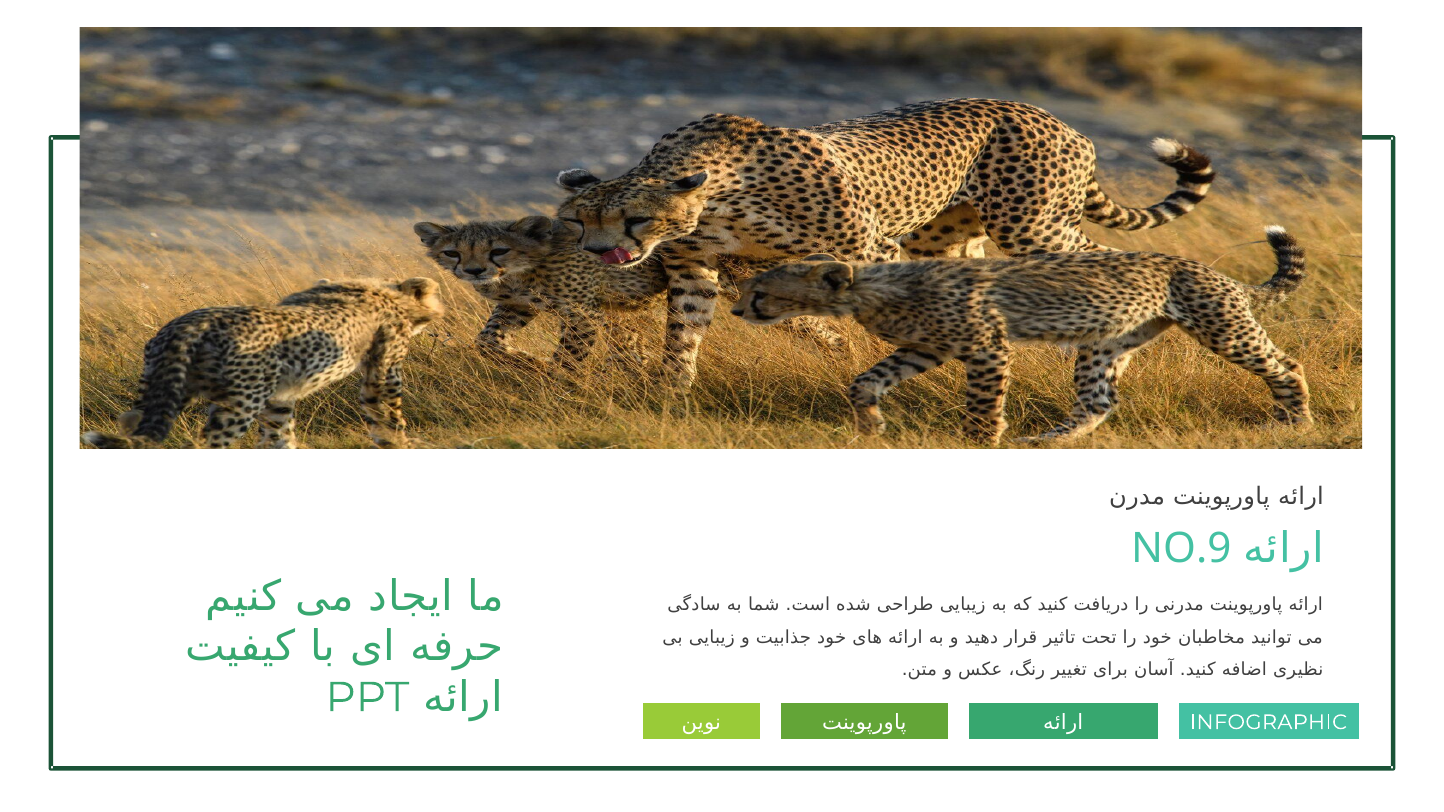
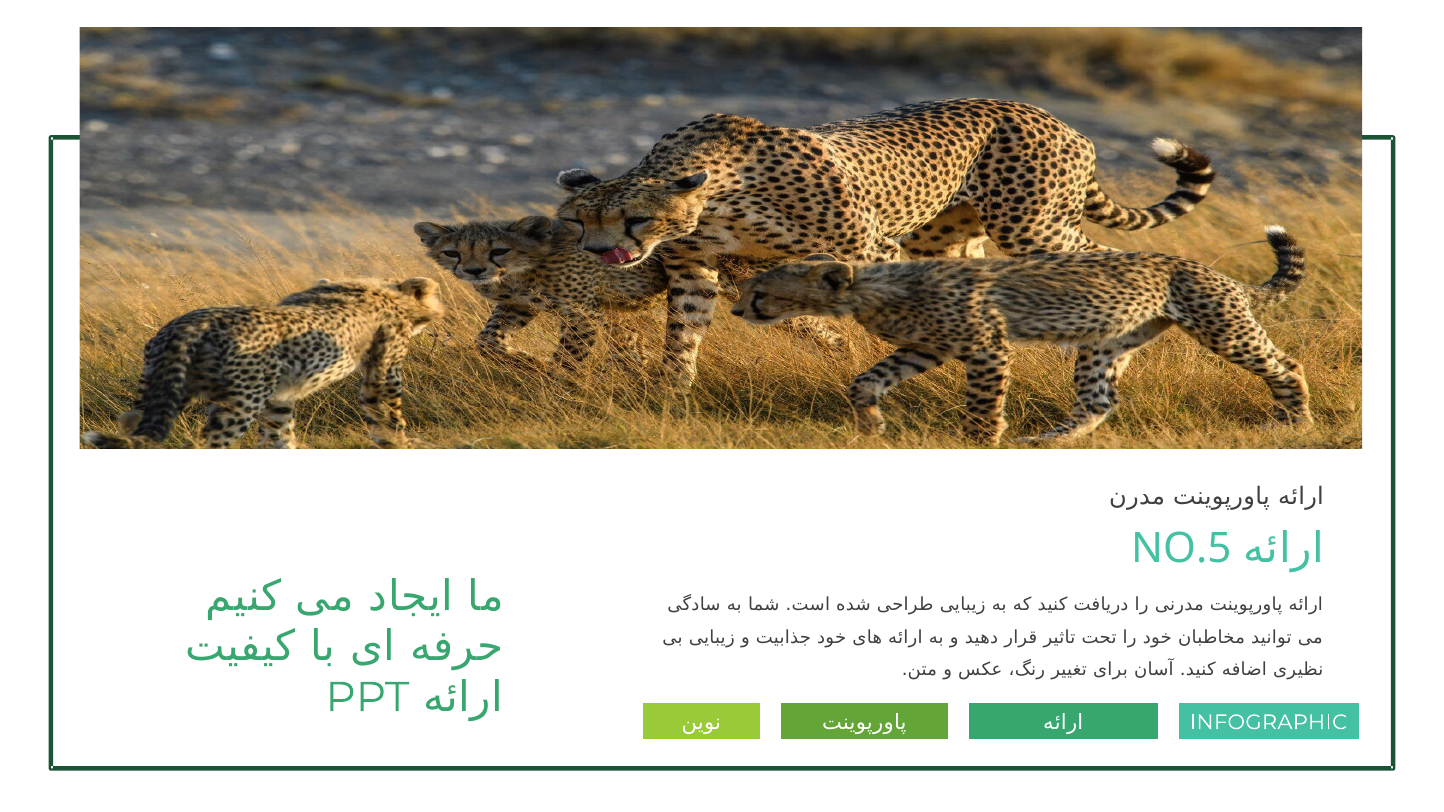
NO.9: NO.9 -> NO.5
